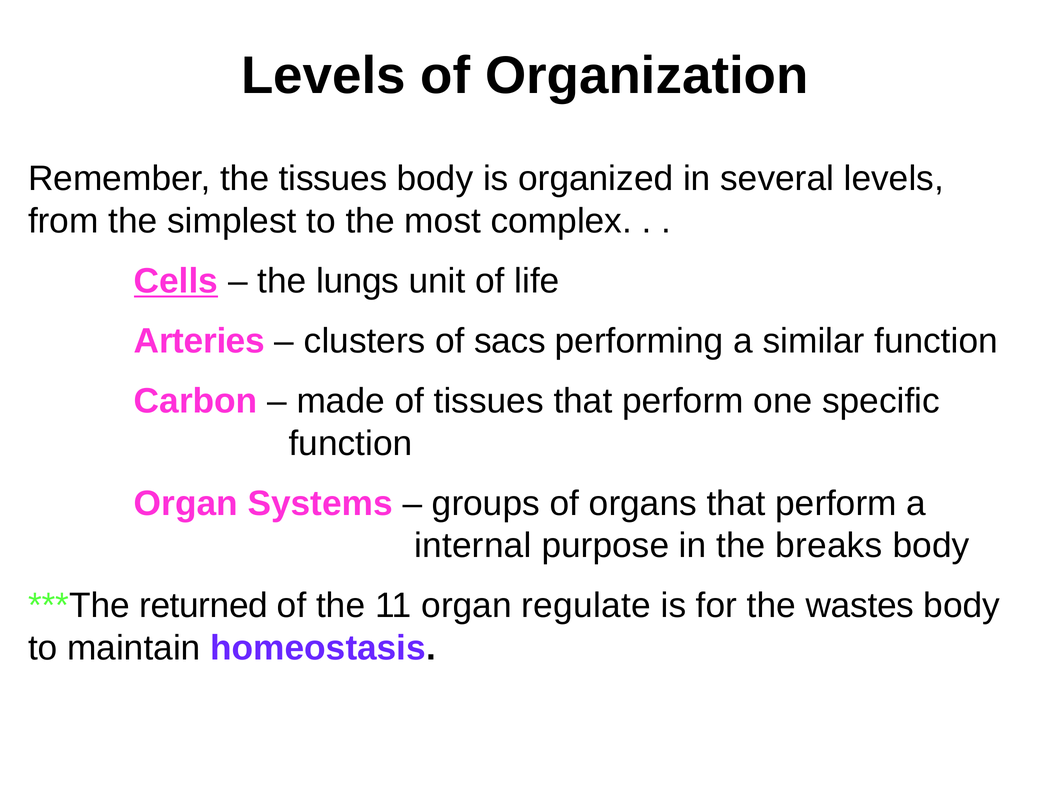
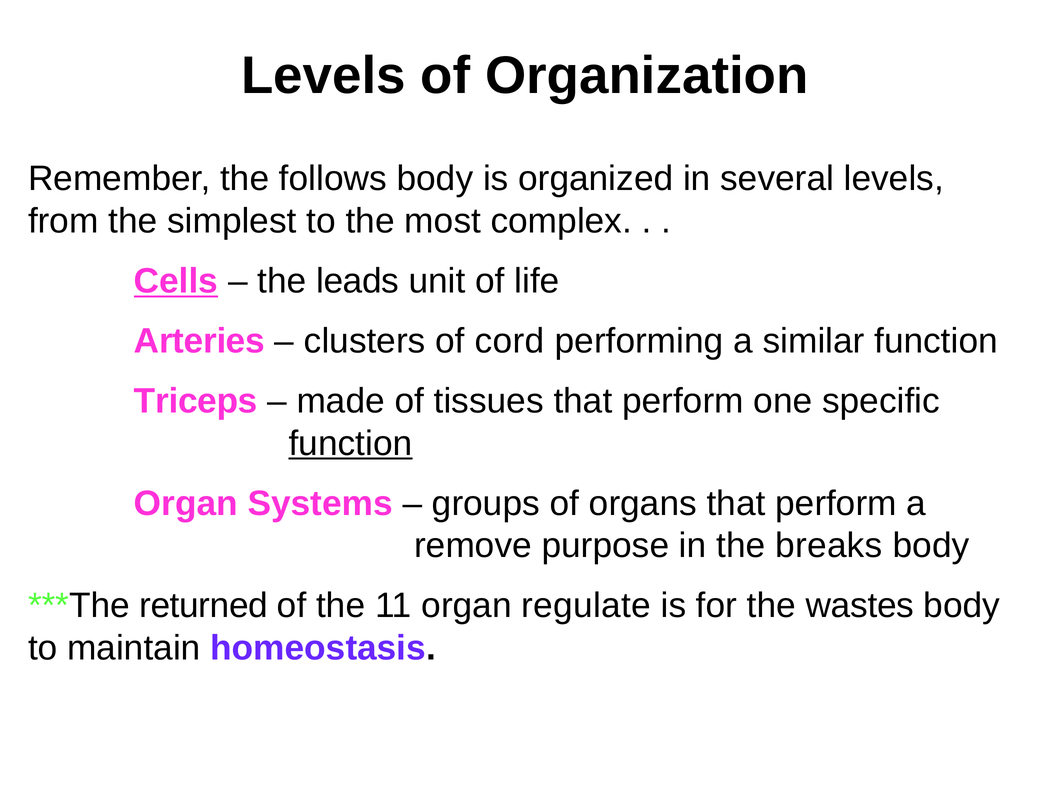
the tissues: tissues -> follows
lungs: lungs -> leads
sacs: sacs -> cord
Carbon: Carbon -> Triceps
function at (351, 444) underline: none -> present
internal: internal -> remove
